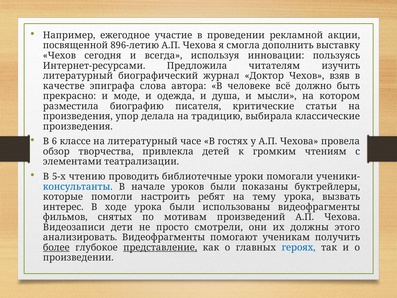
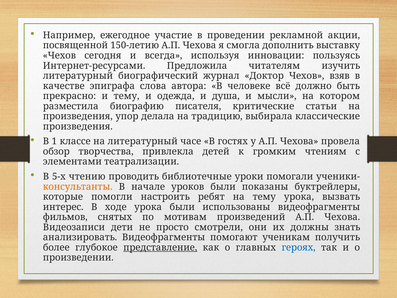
896-летию: 896-летию -> 150-летию
и моде: моде -> тему
6: 6 -> 1
консультанты colour: blue -> orange
этого: этого -> знать
более underline: present -> none
